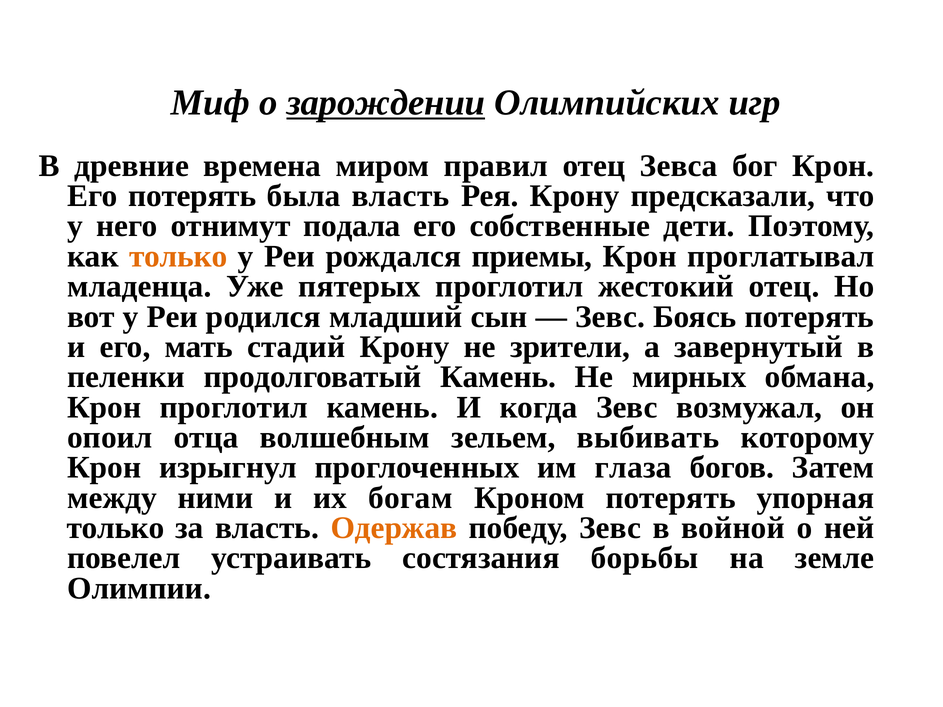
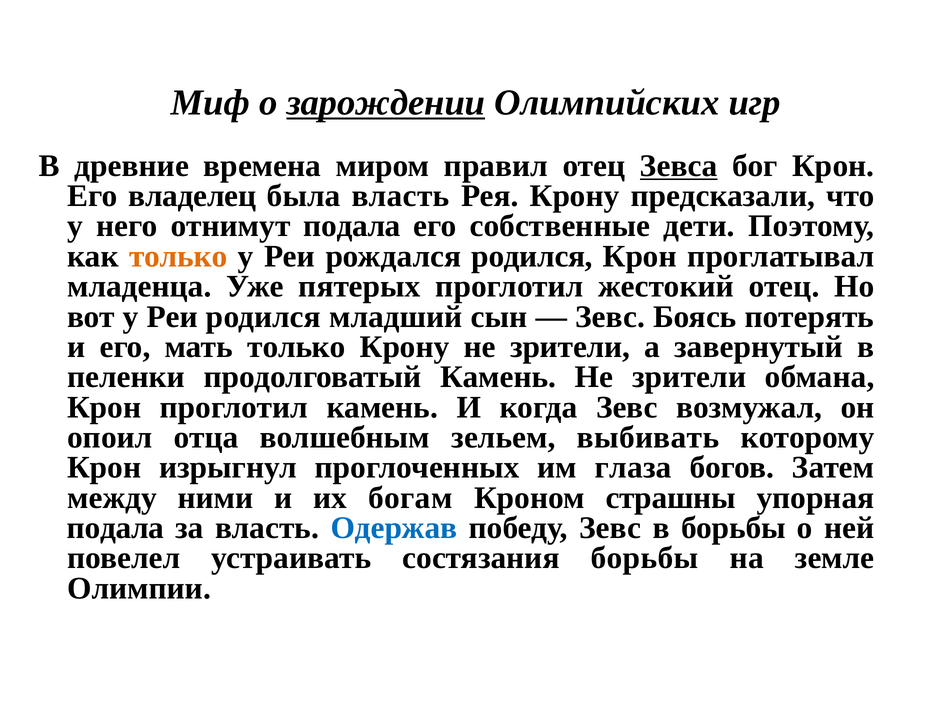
Зевса underline: none -> present
Его потерять: потерять -> владелец
рождался приемы: приемы -> родился
мать стадий: стадий -> только
Камень Не мирных: мирных -> зрители
Кроном потерять: потерять -> страшны
только at (116, 528): только -> подала
Одержав colour: orange -> blue
в войной: войной -> борьбы
